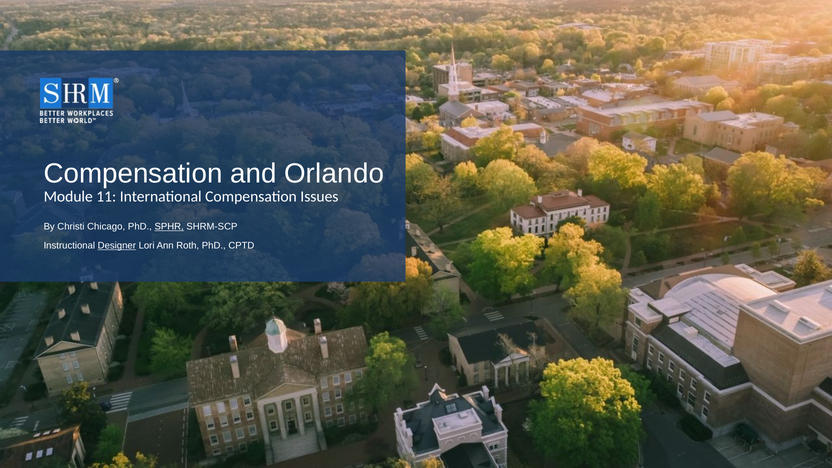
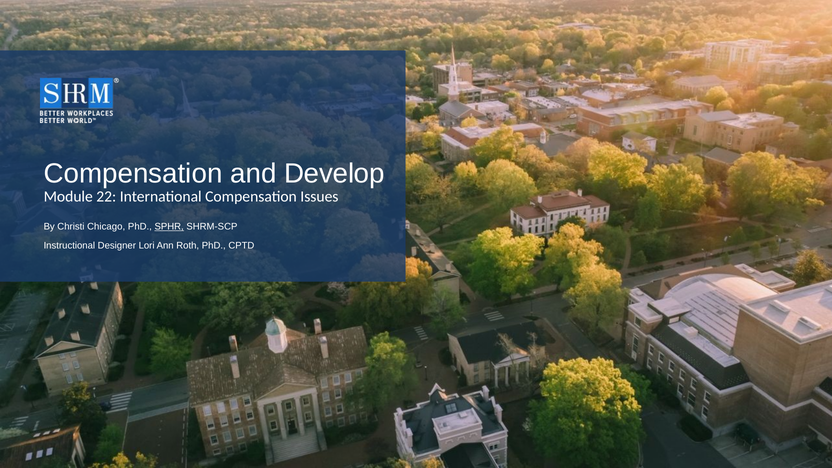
Orlando: Orlando -> Develop
11: 11 -> 22
Designer underline: present -> none
